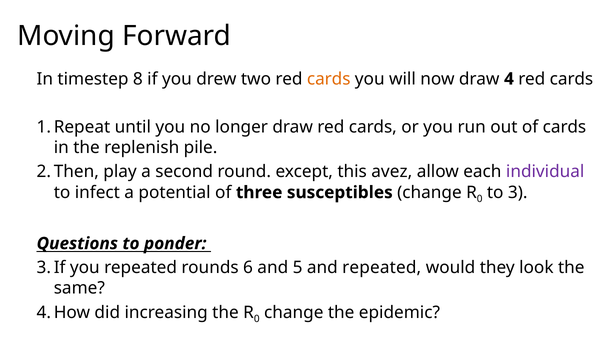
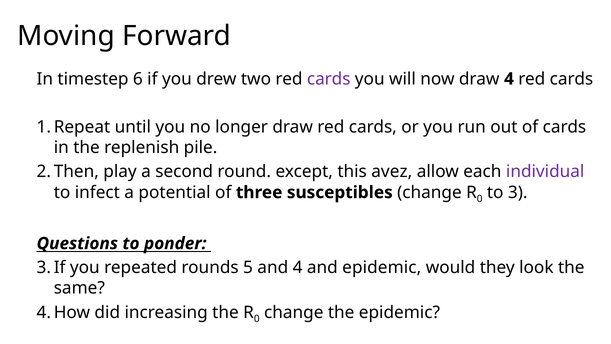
8: 8 -> 6
cards at (329, 79) colour: orange -> purple
6: 6 -> 5
and 5: 5 -> 4
and repeated: repeated -> epidemic
